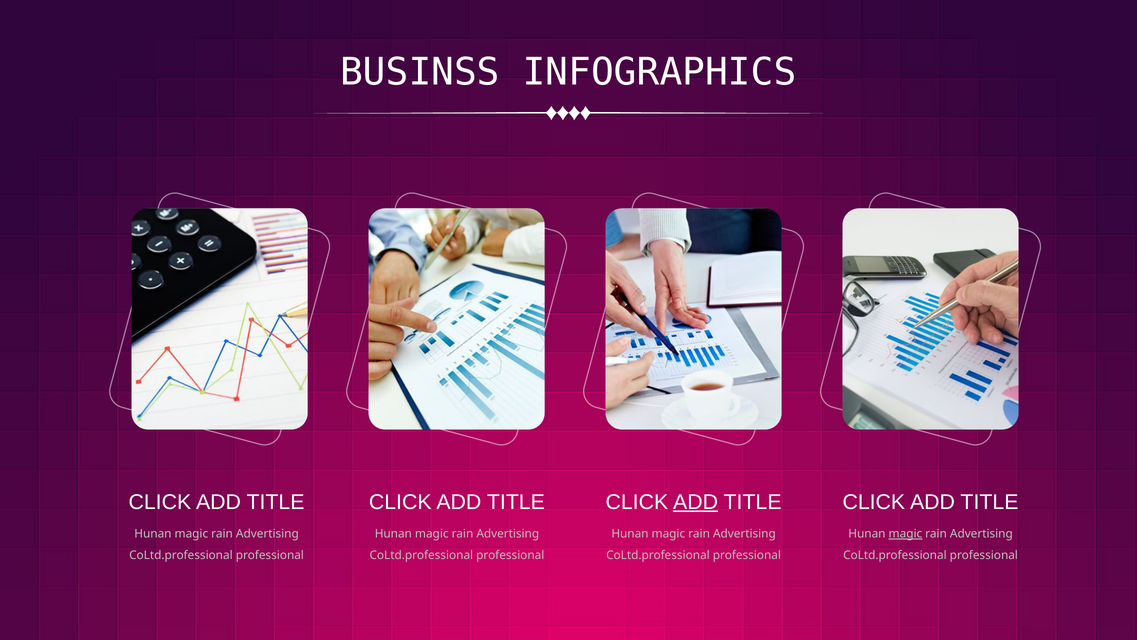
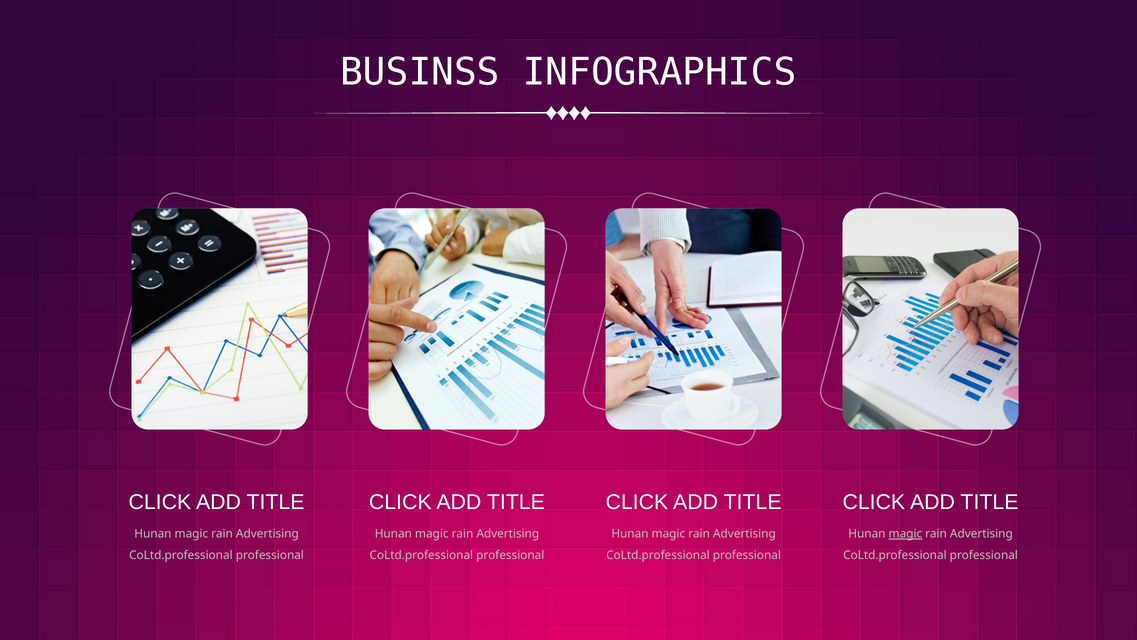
ADD at (696, 502) underline: present -> none
